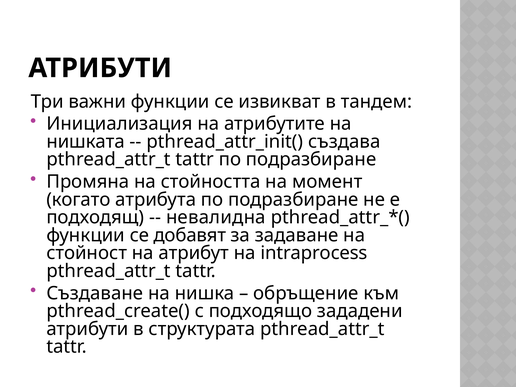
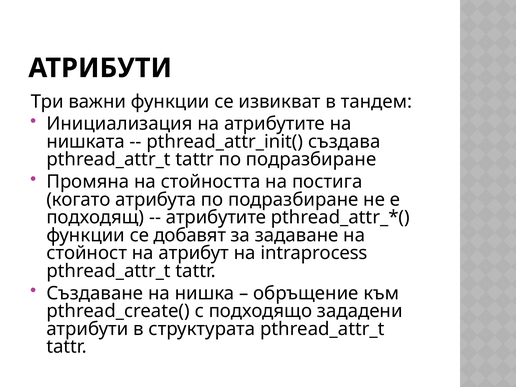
момент: момент -> постига
невалидна at (216, 217): невалидна -> атрибутите
